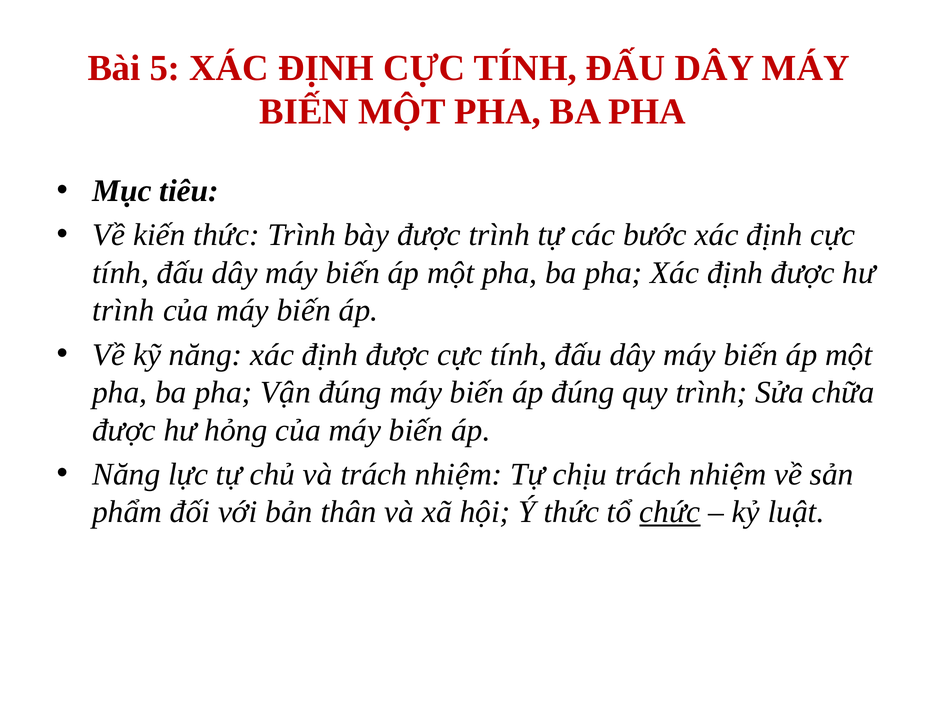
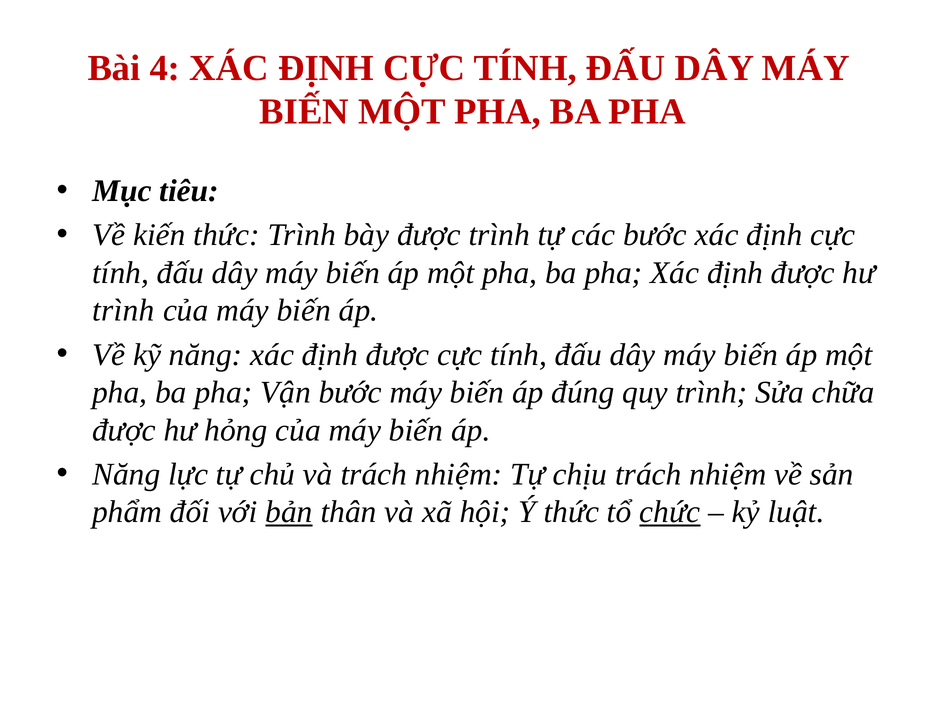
5: 5 -> 4
Vận đúng: đúng -> bước
bản underline: none -> present
